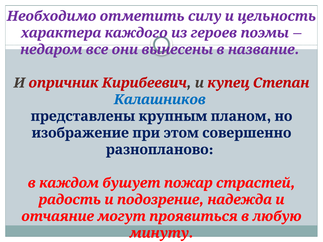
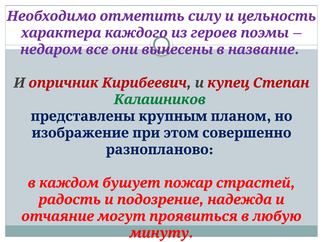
Калашников colour: blue -> green
